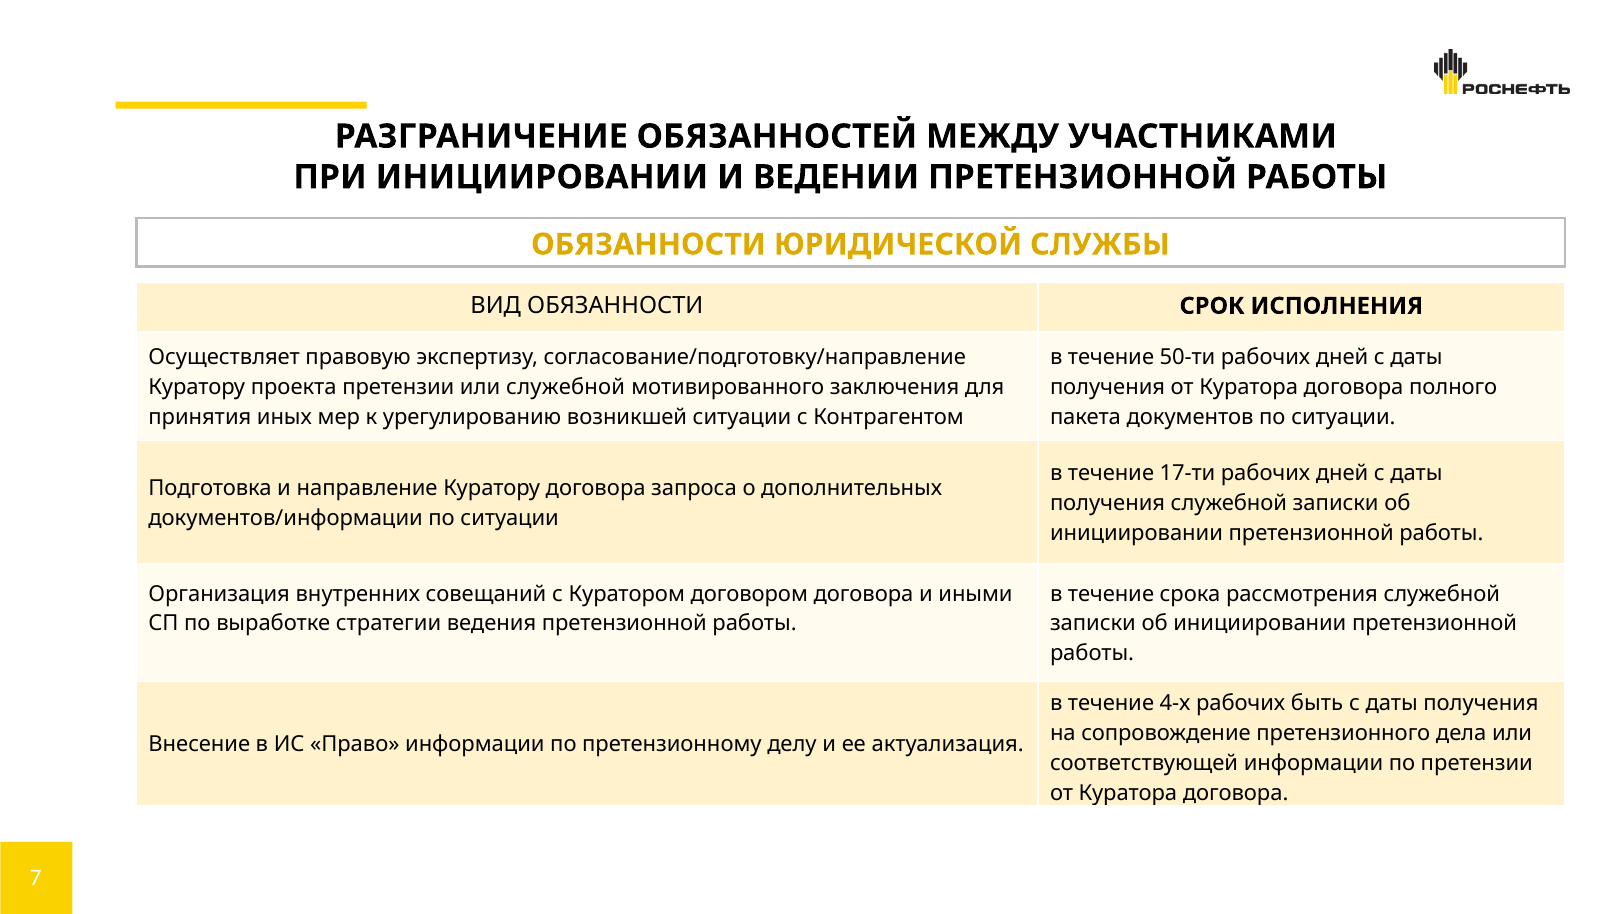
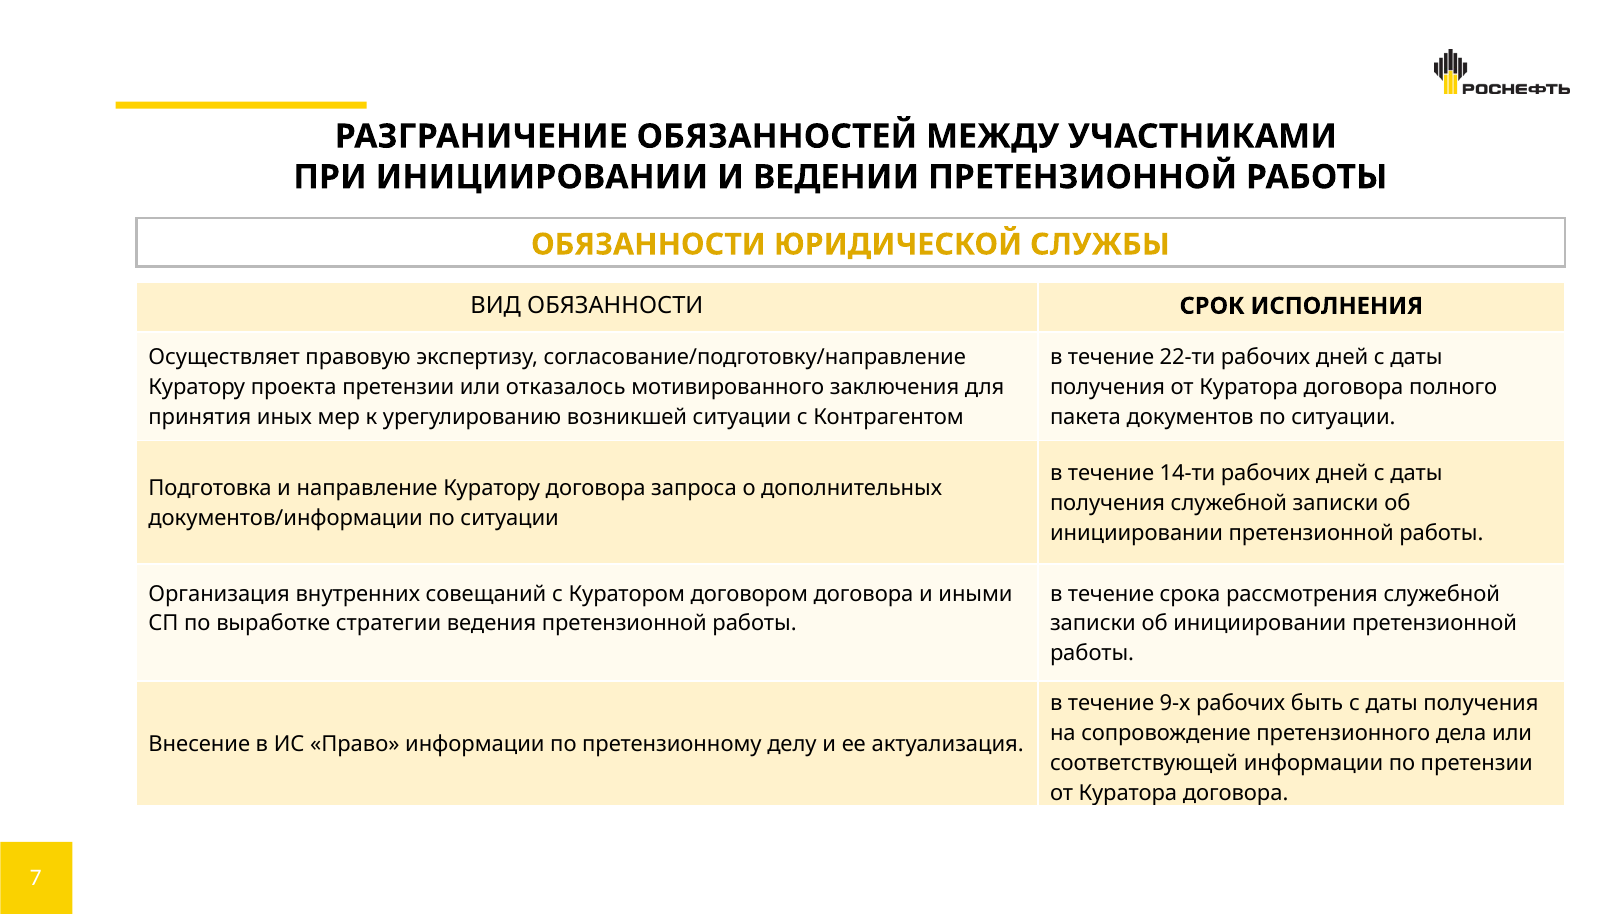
50-ти: 50-ти -> 22-ти
или служебной: служебной -> отказалось
17-ти: 17-ти -> 14-ти
4-х: 4-х -> 9-х
